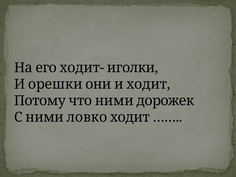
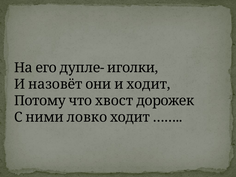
ходит-: ходит- -> дупле-
орешки: орешки -> назовёт
что ними: ними -> хвост
